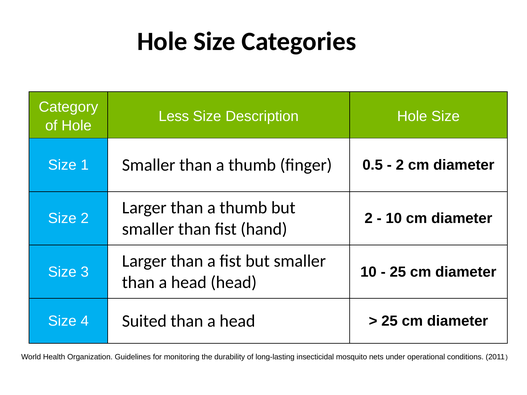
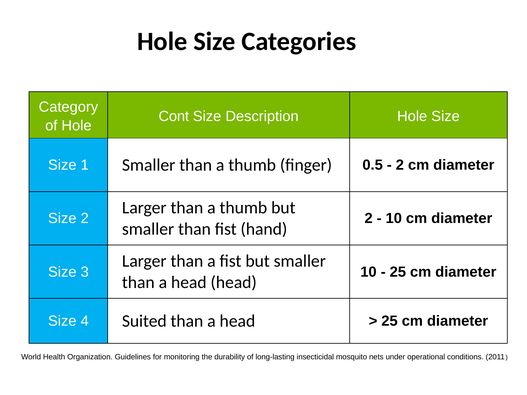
Less: Less -> Cont
